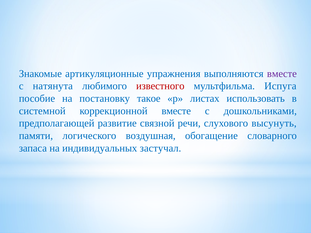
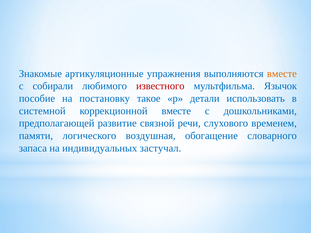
вместе at (282, 74) colour: purple -> orange
натянута: натянута -> собирали
Испуга: Испуга -> Язычок
листах: листах -> детали
высунуть: высунуть -> временем
